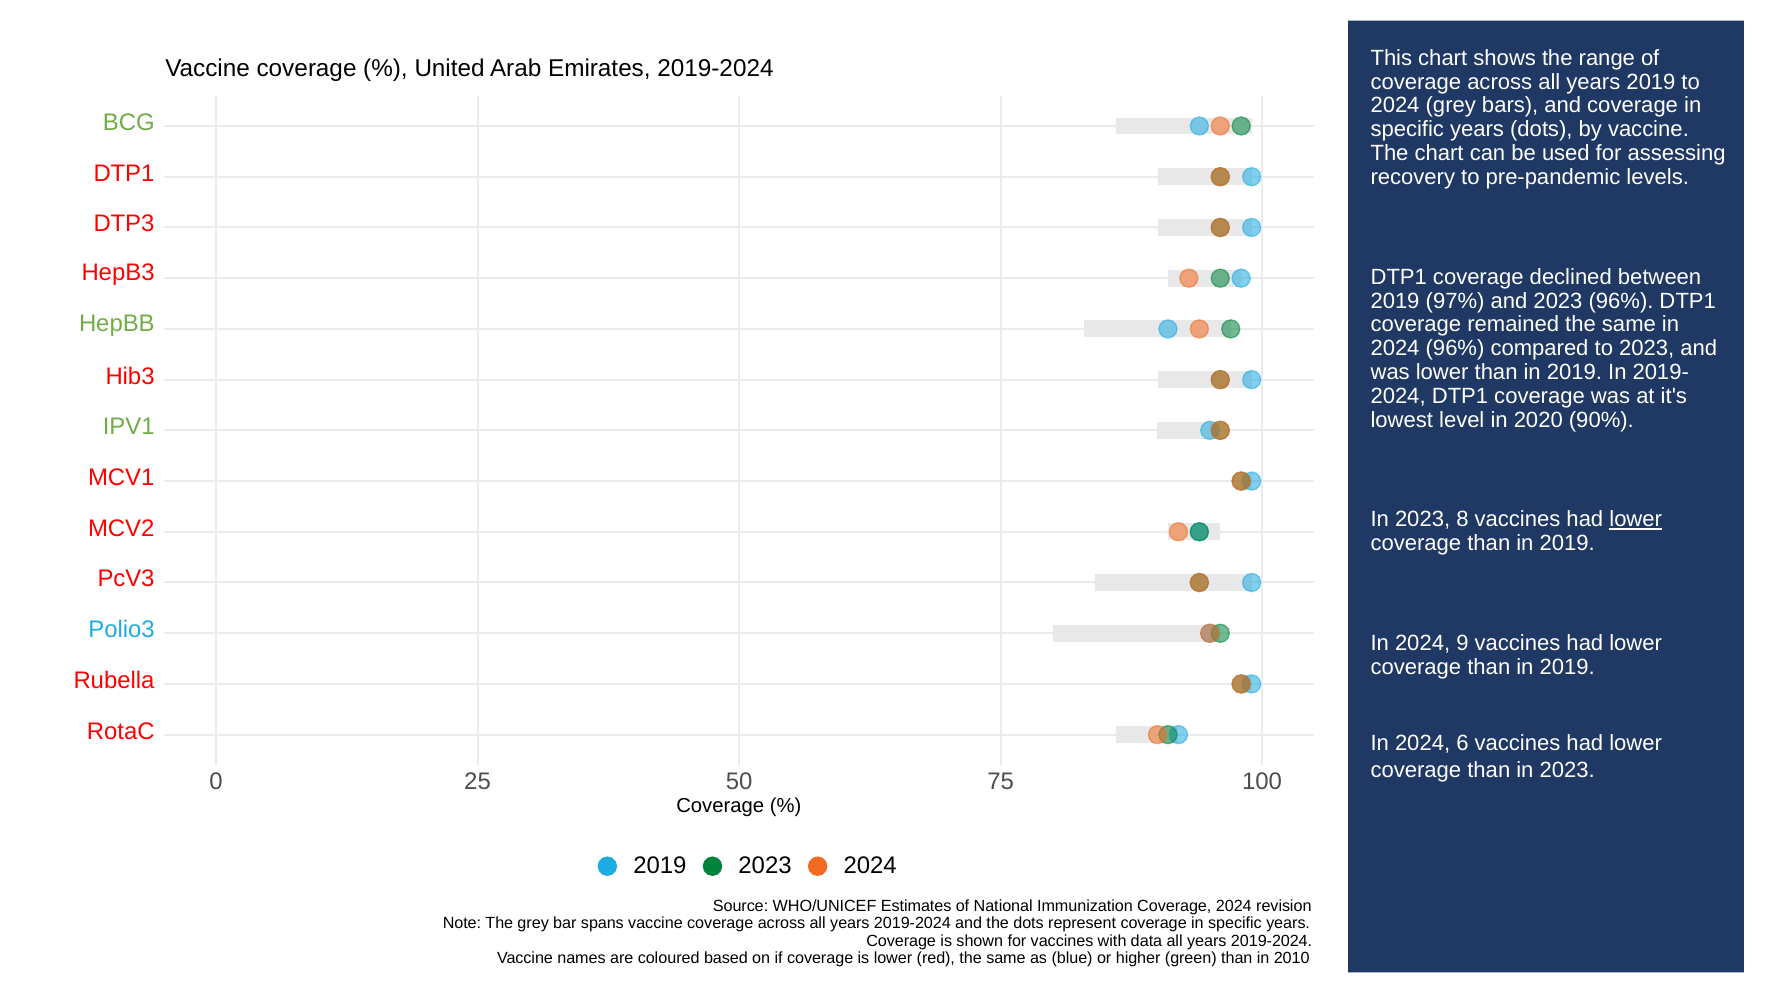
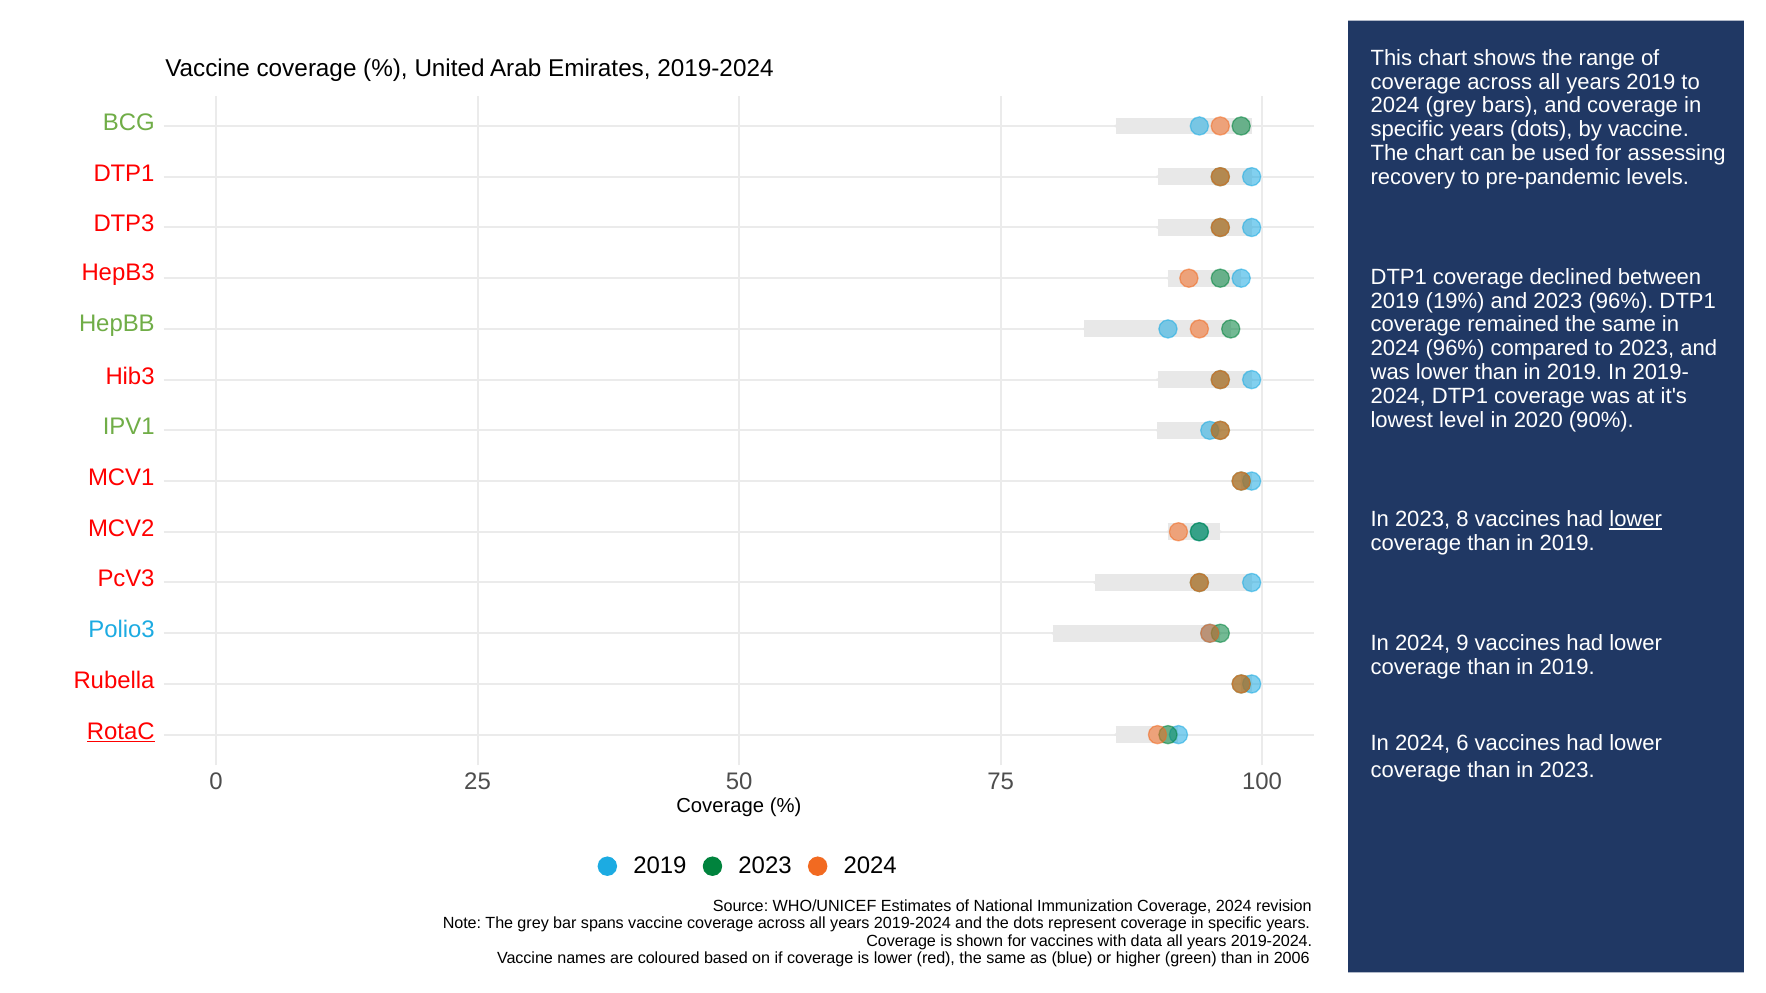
97%: 97% -> 19%
RotaC underline: none -> present
2010: 2010 -> 2006
